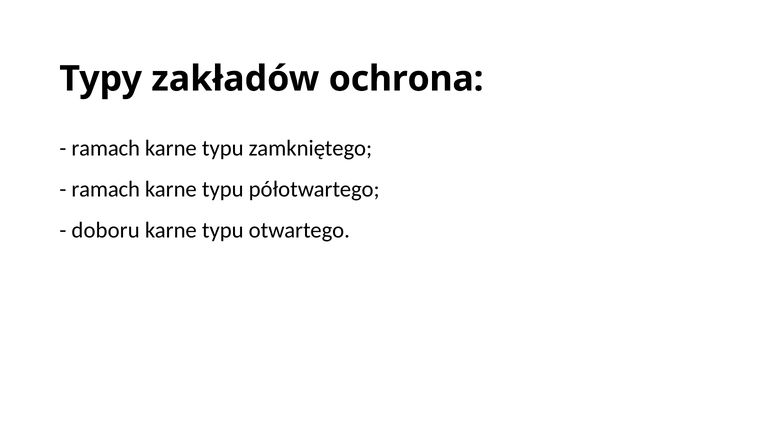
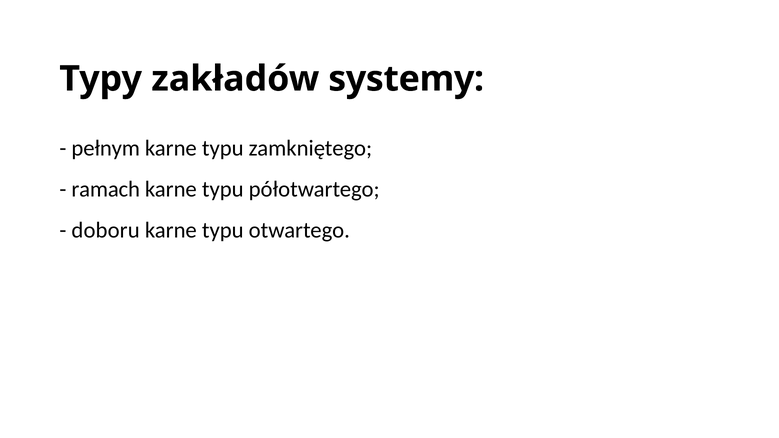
ochrona: ochrona -> systemy
ramach at (106, 148): ramach -> pełnym
